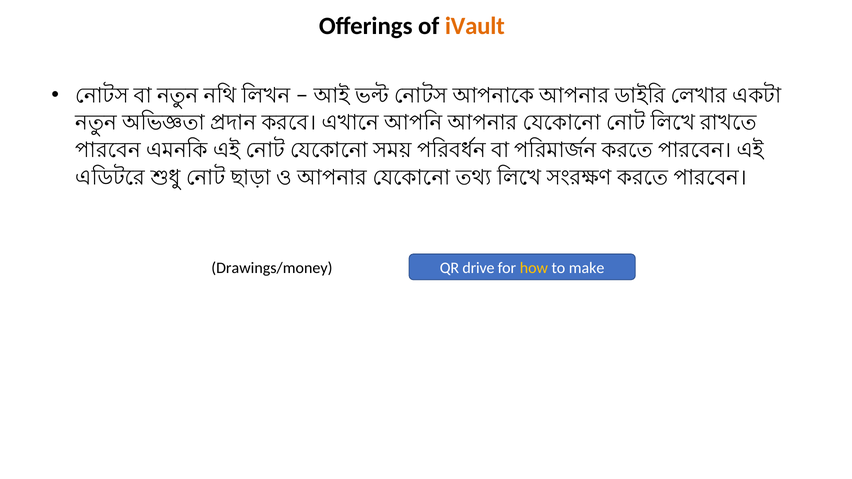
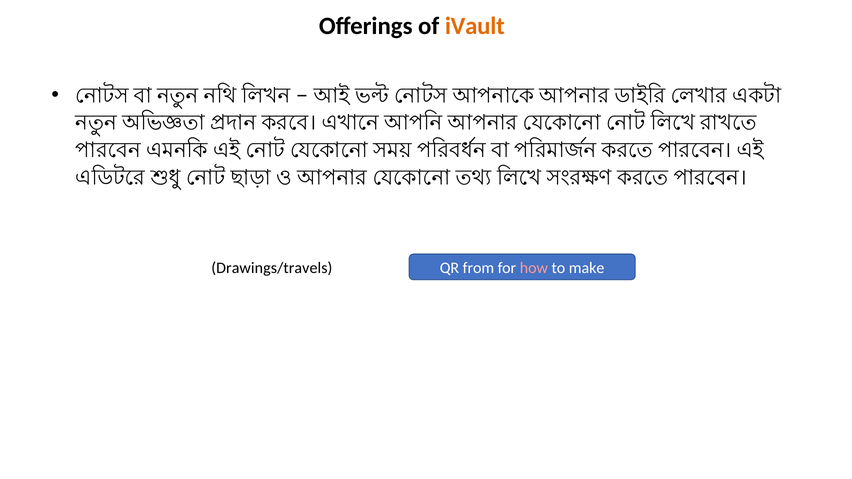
Drawings/money: Drawings/money -> Drawings/travels
drive: drive -> from
how colour: yellow -> pink
